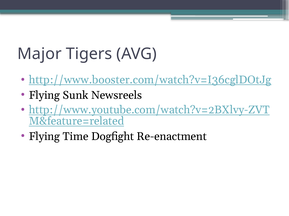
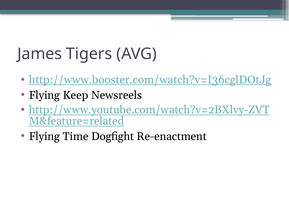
Major: Major -> James
Sunk: Sunk -> Keep
